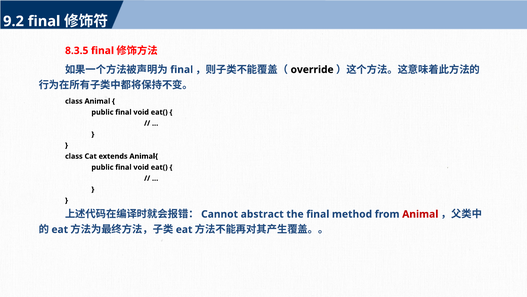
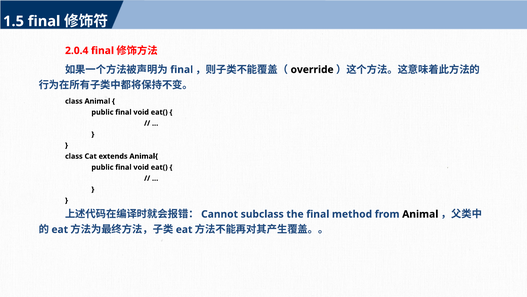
9.2: 9.2 -> 1.5
8.3.5: 8.3.5 -> 2.0.4
abstract: abstract -> subclass
Animal at (420, 214) colour: red -> black
